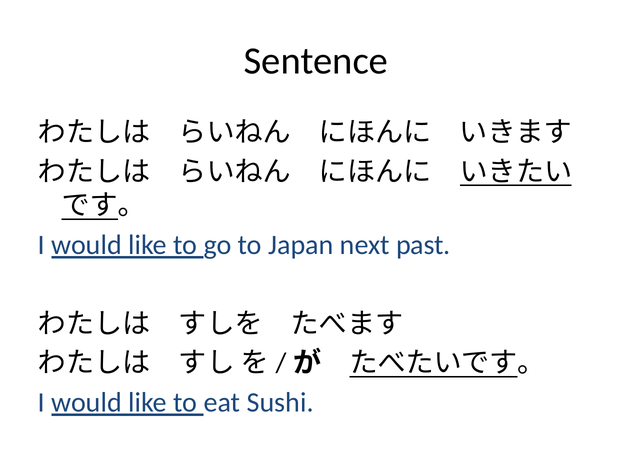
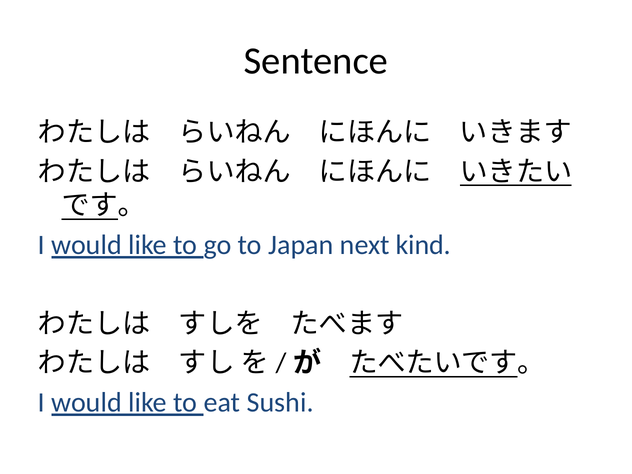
past: past -> kind
